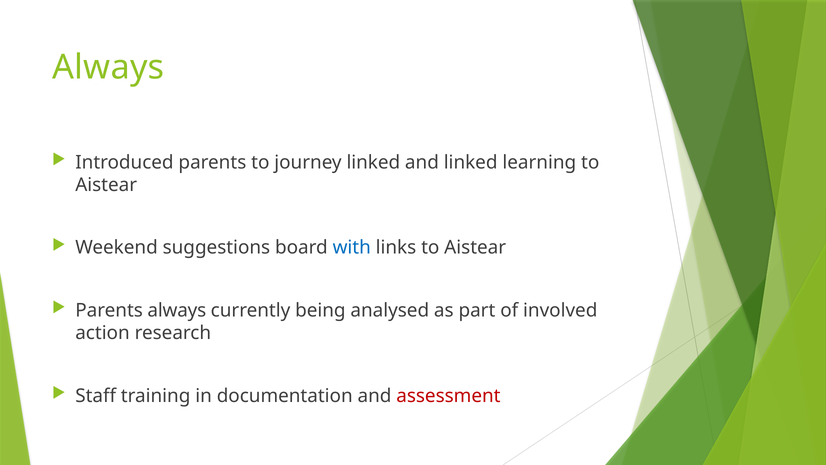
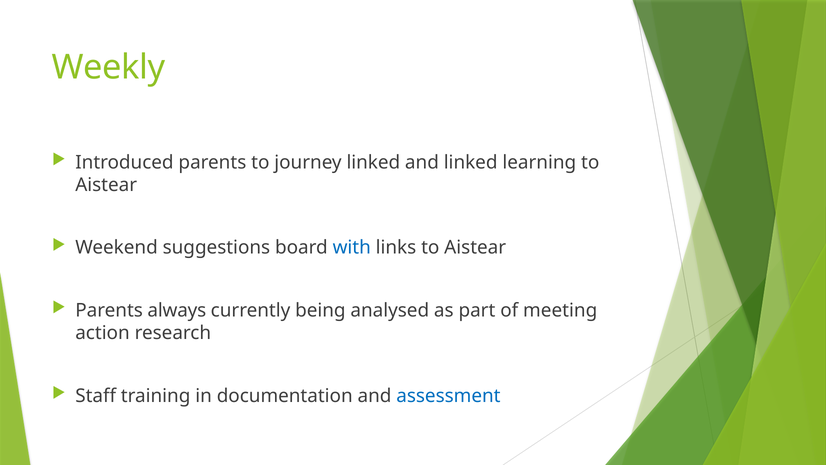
Always at (108, 67): Always -> Weekly
involved: involved -> meeting
assessment colour: red -> blue
